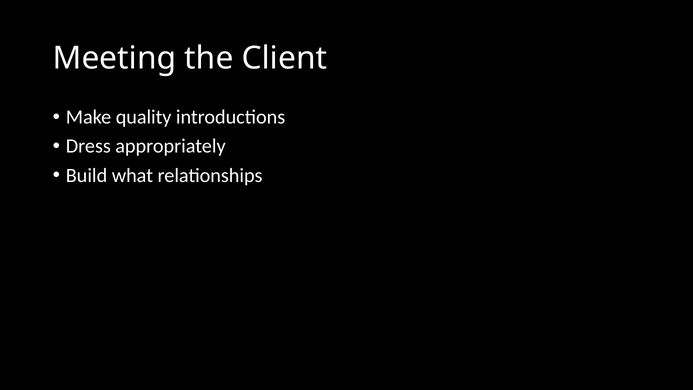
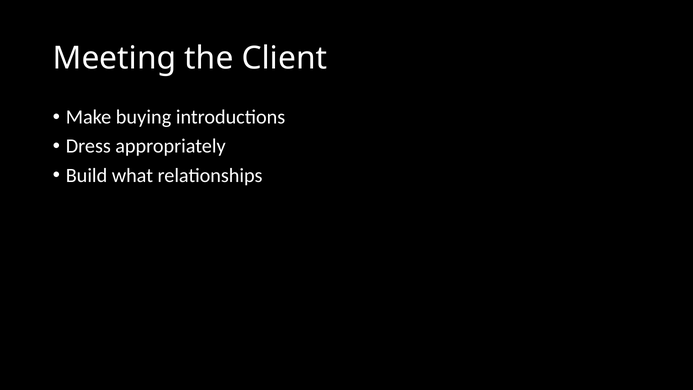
quality: quality -> buying
